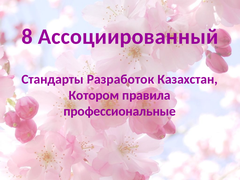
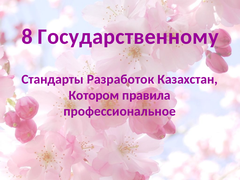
Ассоциированный: Ассоциированный -> Государственному
профессиональные: профессиональные -> профессиональное
